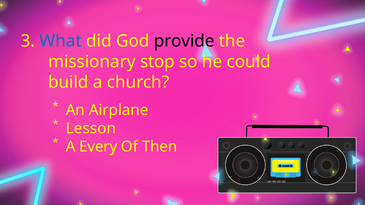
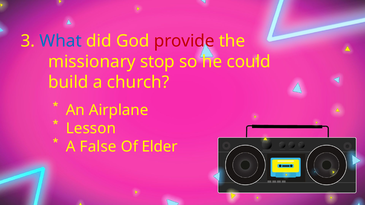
provide colour: black -> red
Every: Every -> False
Then: Then -> Elder
